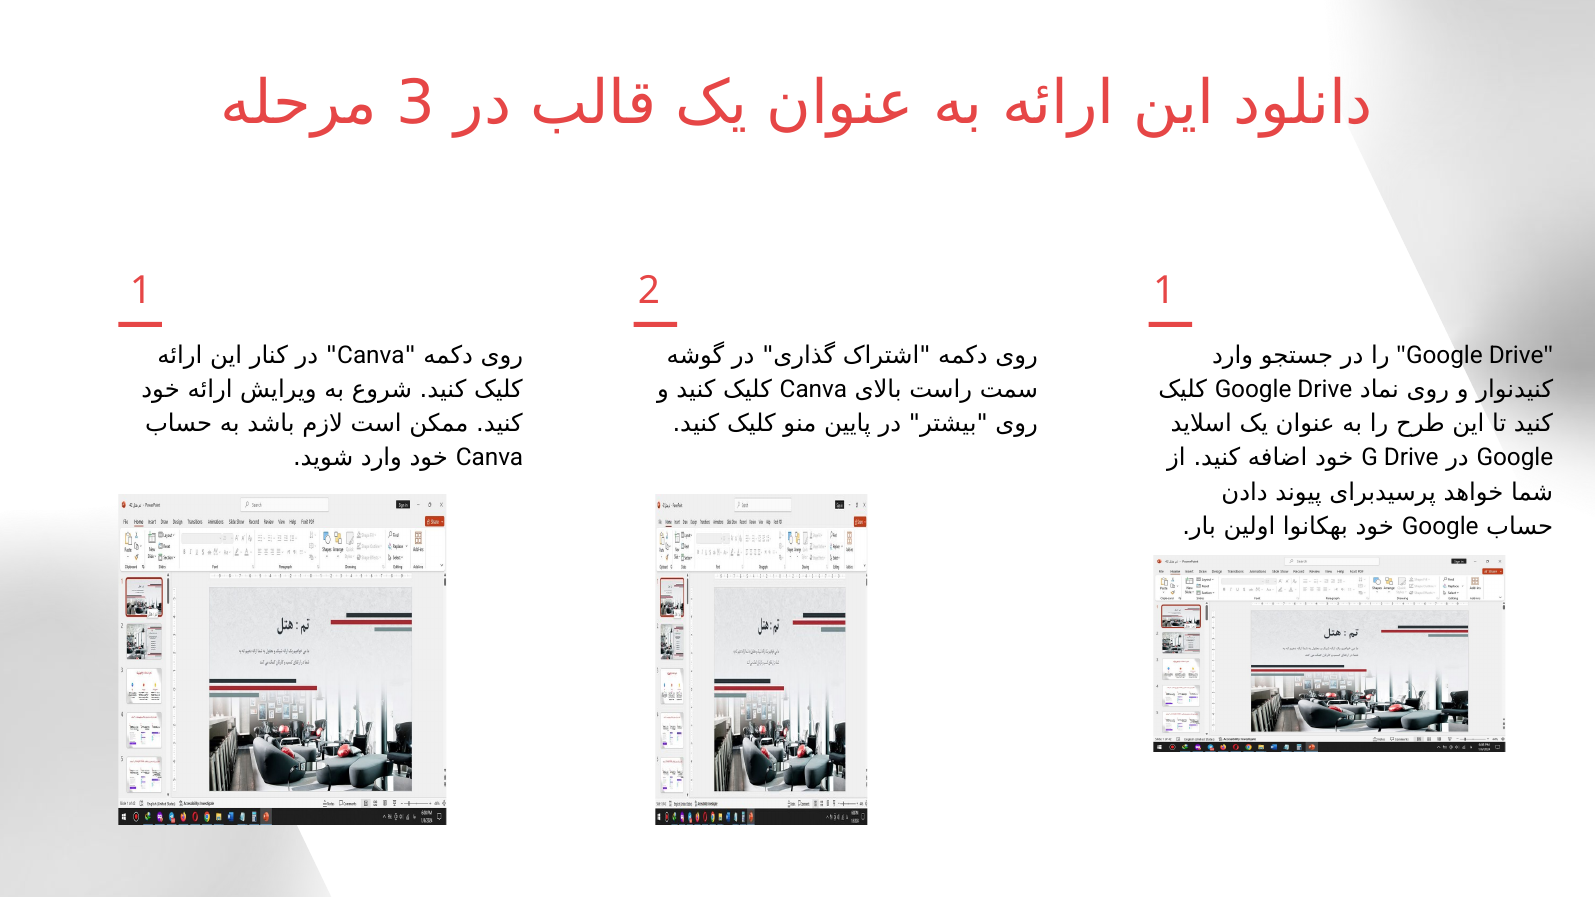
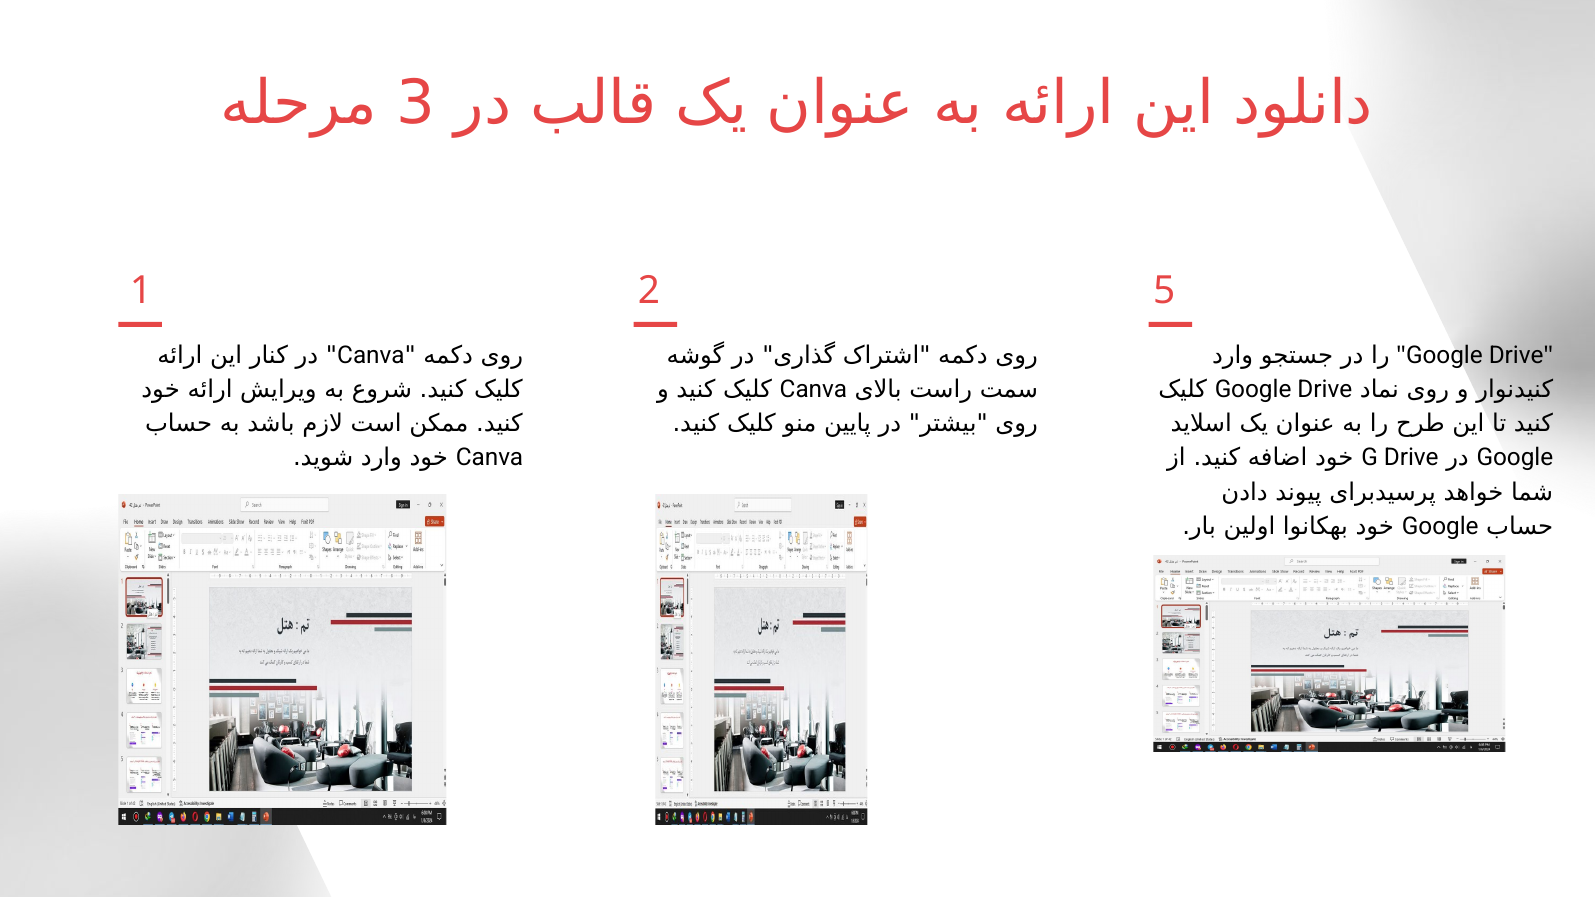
2 1: 1 -> 5
